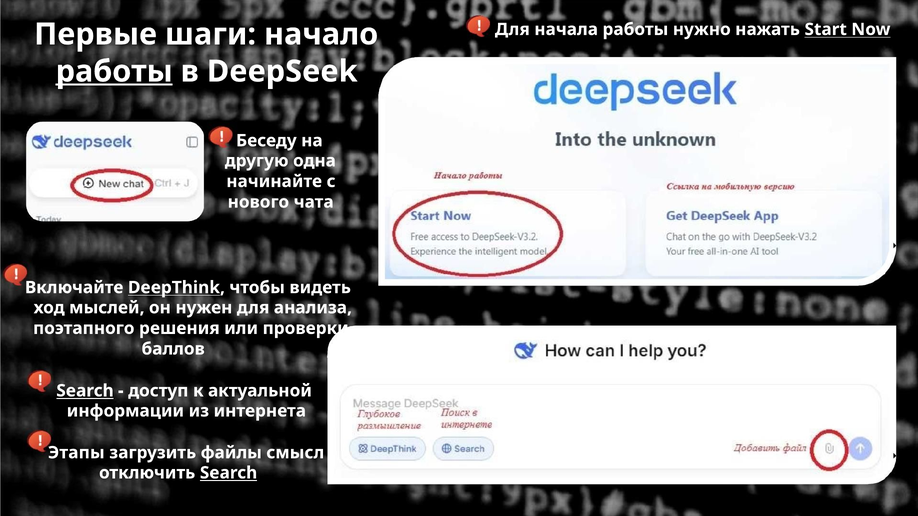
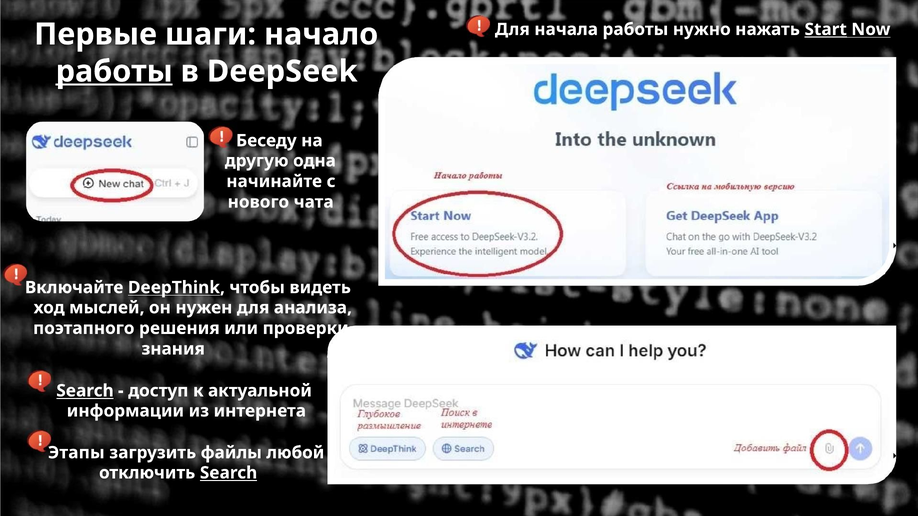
Start underline: none -> present
баллов: баллов -> знания
смысл: смысл -> любой
